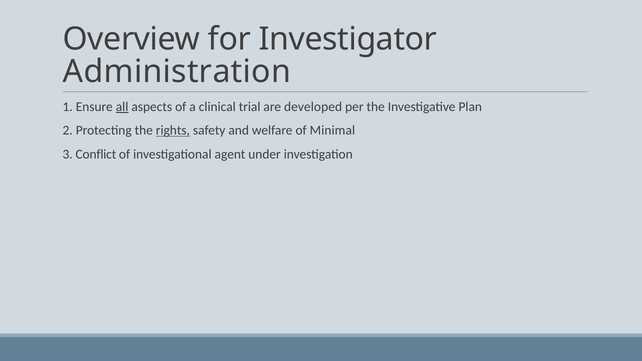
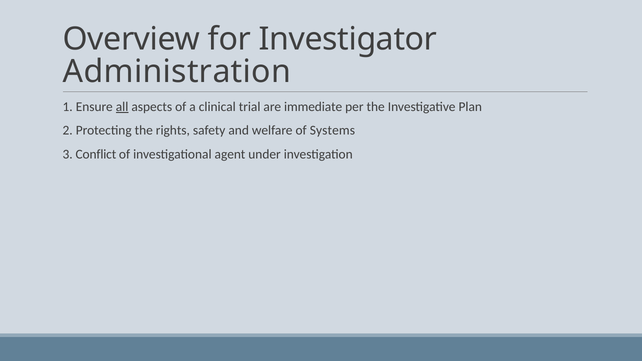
developed: developed -> immediate
rights underline: present -> none
Minimal: Minimal -> Systems
